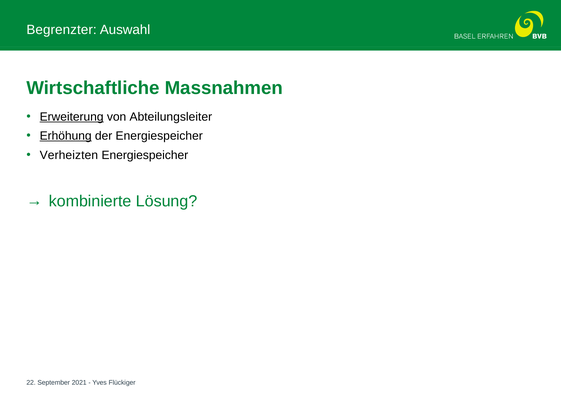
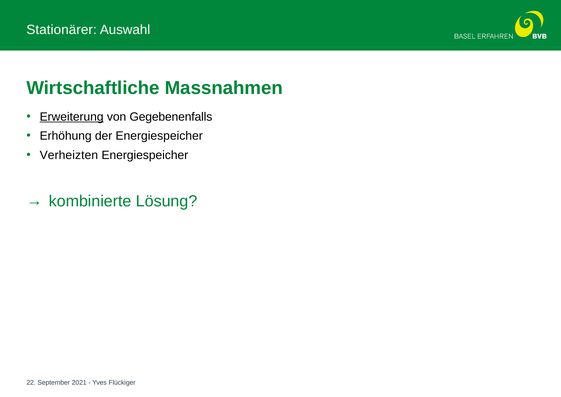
Begrenzter: Begrenzter -> Stationärer
Abteilungsleiter: Abteilungsleiter -> Gegebenenfalls
Erhöhung underline: present -> none
